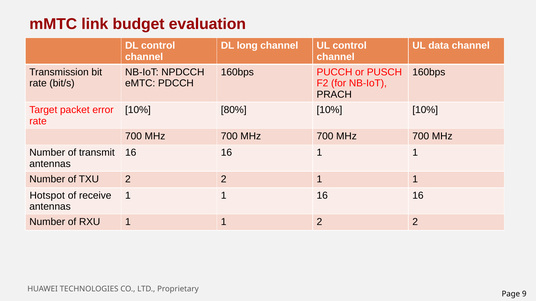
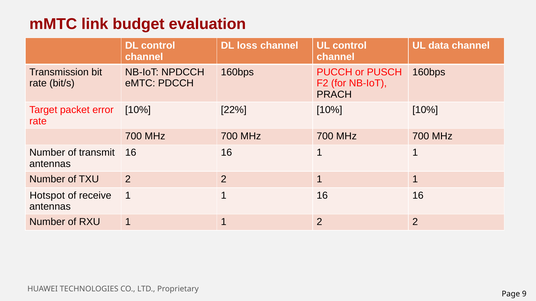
long: long -> loss
80%: 80% -> 22%
